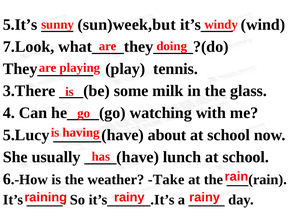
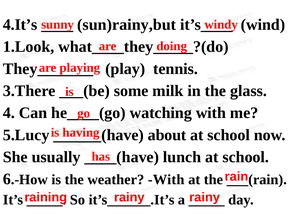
5.It’s: 5.It’s -> 4.It’s
sun)week,but: sun)week,but -> sun)rainy,but
7.Look: 7.Look -> 1.Look
weather Take: Take -> With
